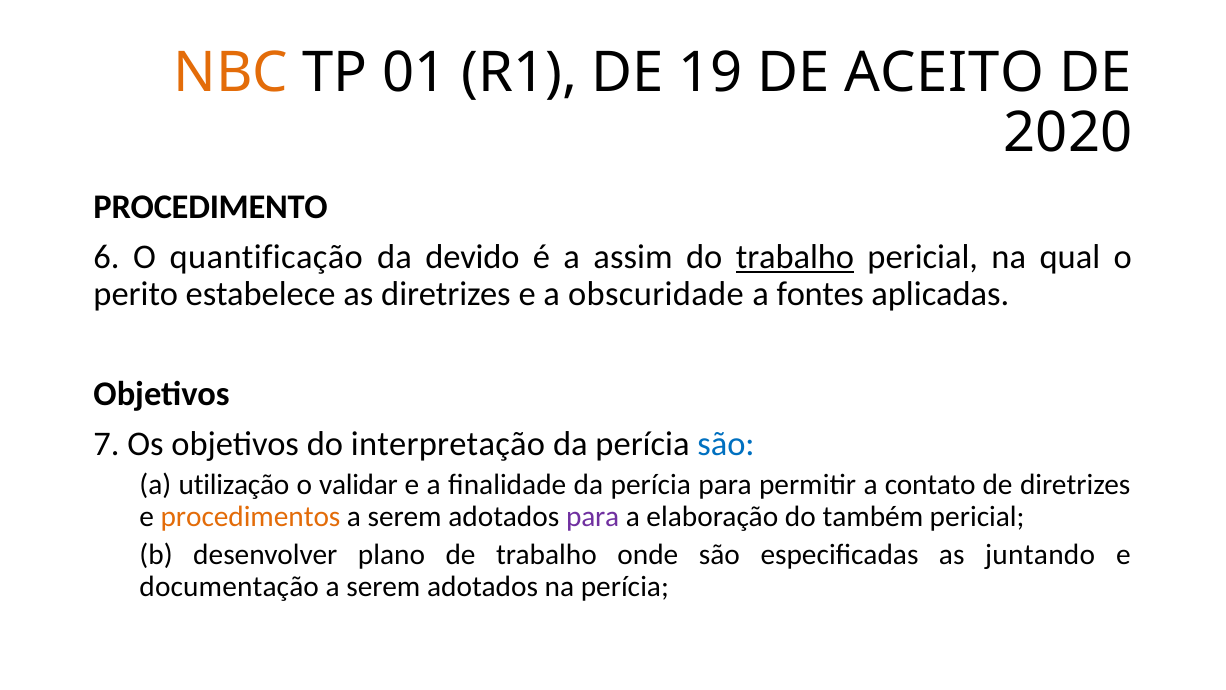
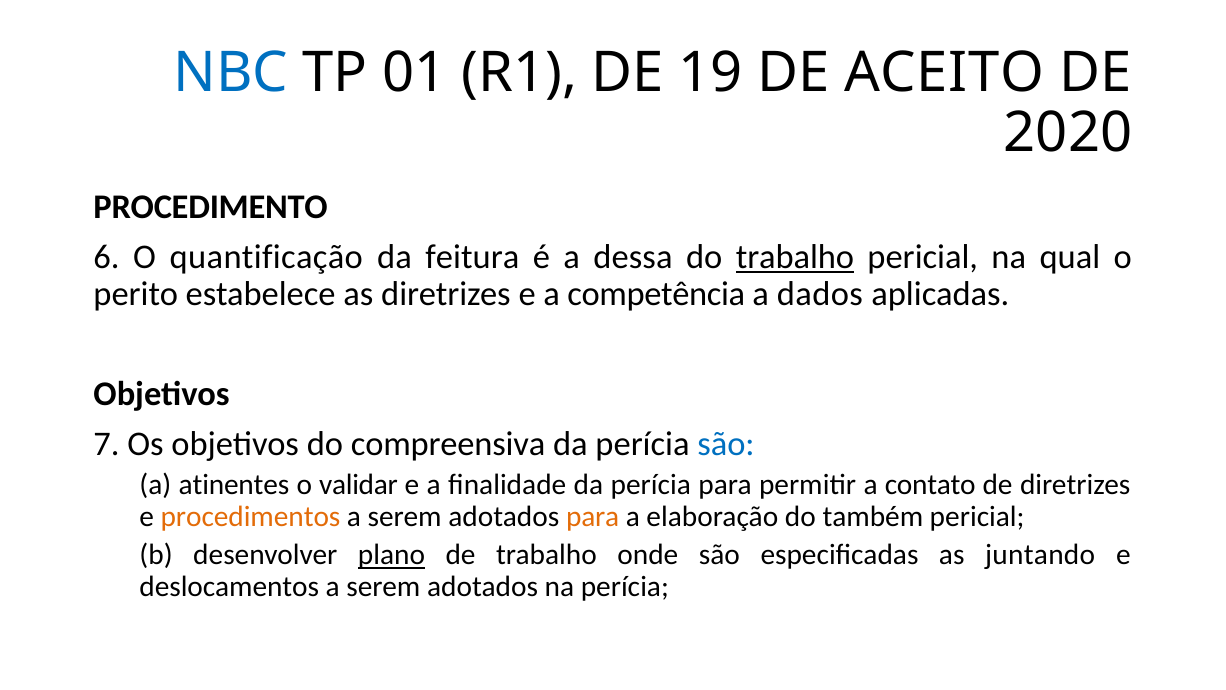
NBC colour: orange -> blue
devido: devido -> feitura
assim: assim -> dessa
obscuridade: obscuridade -> competência
fontes: fontes -> dados
interpretação: interpretação -> compreensiva
utilização: utilização -> atinentes
para at (593, 517) colour: purple -> orange
plano underline: none -> present
documentação: documentação -> deslocamentos
